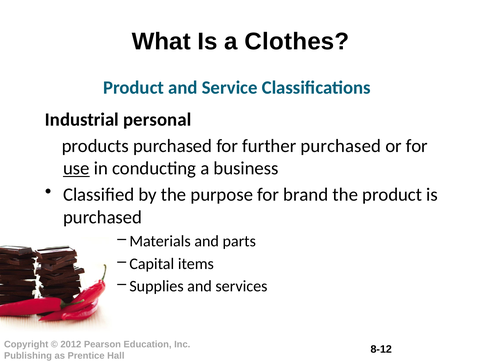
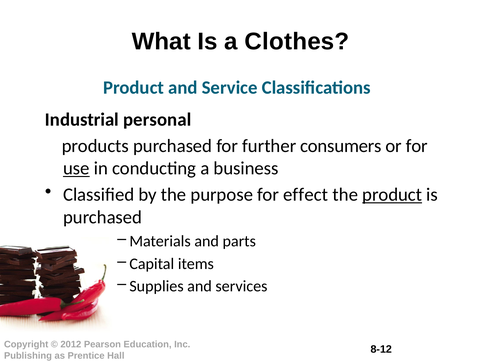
further purchased: purchased -> consumers
brand: brand -> effect
product at (392, 194) underline: none -> present
